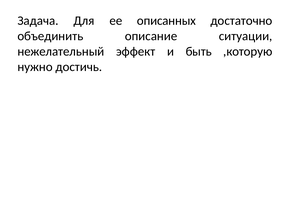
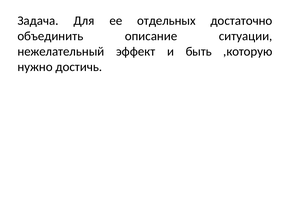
описанных: описанных -> отдельных
